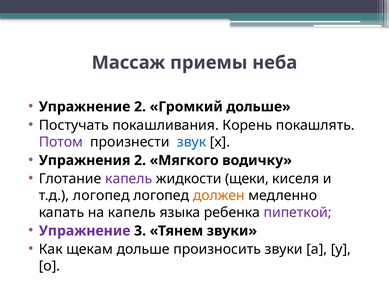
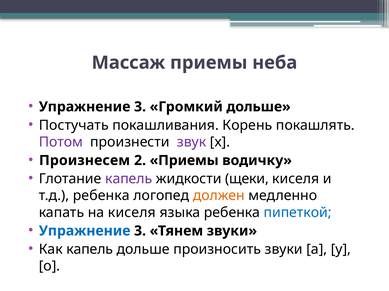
2 at (140, 107): 2 -> 3
звук colour: blue -> purple
Упражнения: Упражнения -> Произнесем
2 Мягкого: Мягкого -> Приемы
т.д логопед: логопед -> ребенка
на капель: капель -> киселя
пипеткой colour: purple -> blue
Упражнение at (85, 231) colour: purple -> blue
Как щекам: щекам -> капель
